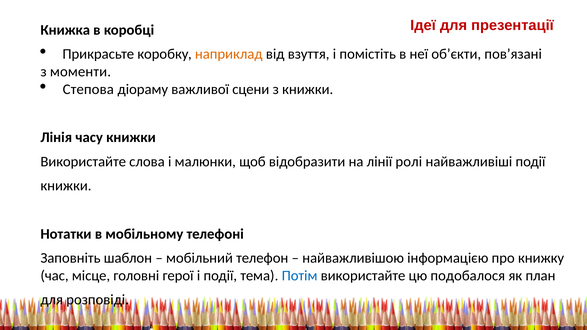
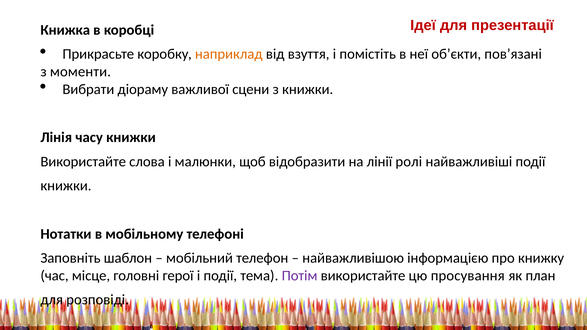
Степова: Степова -> Вибрати
Потім colour: blue -> purple
подобалося: подобалося -> просування
